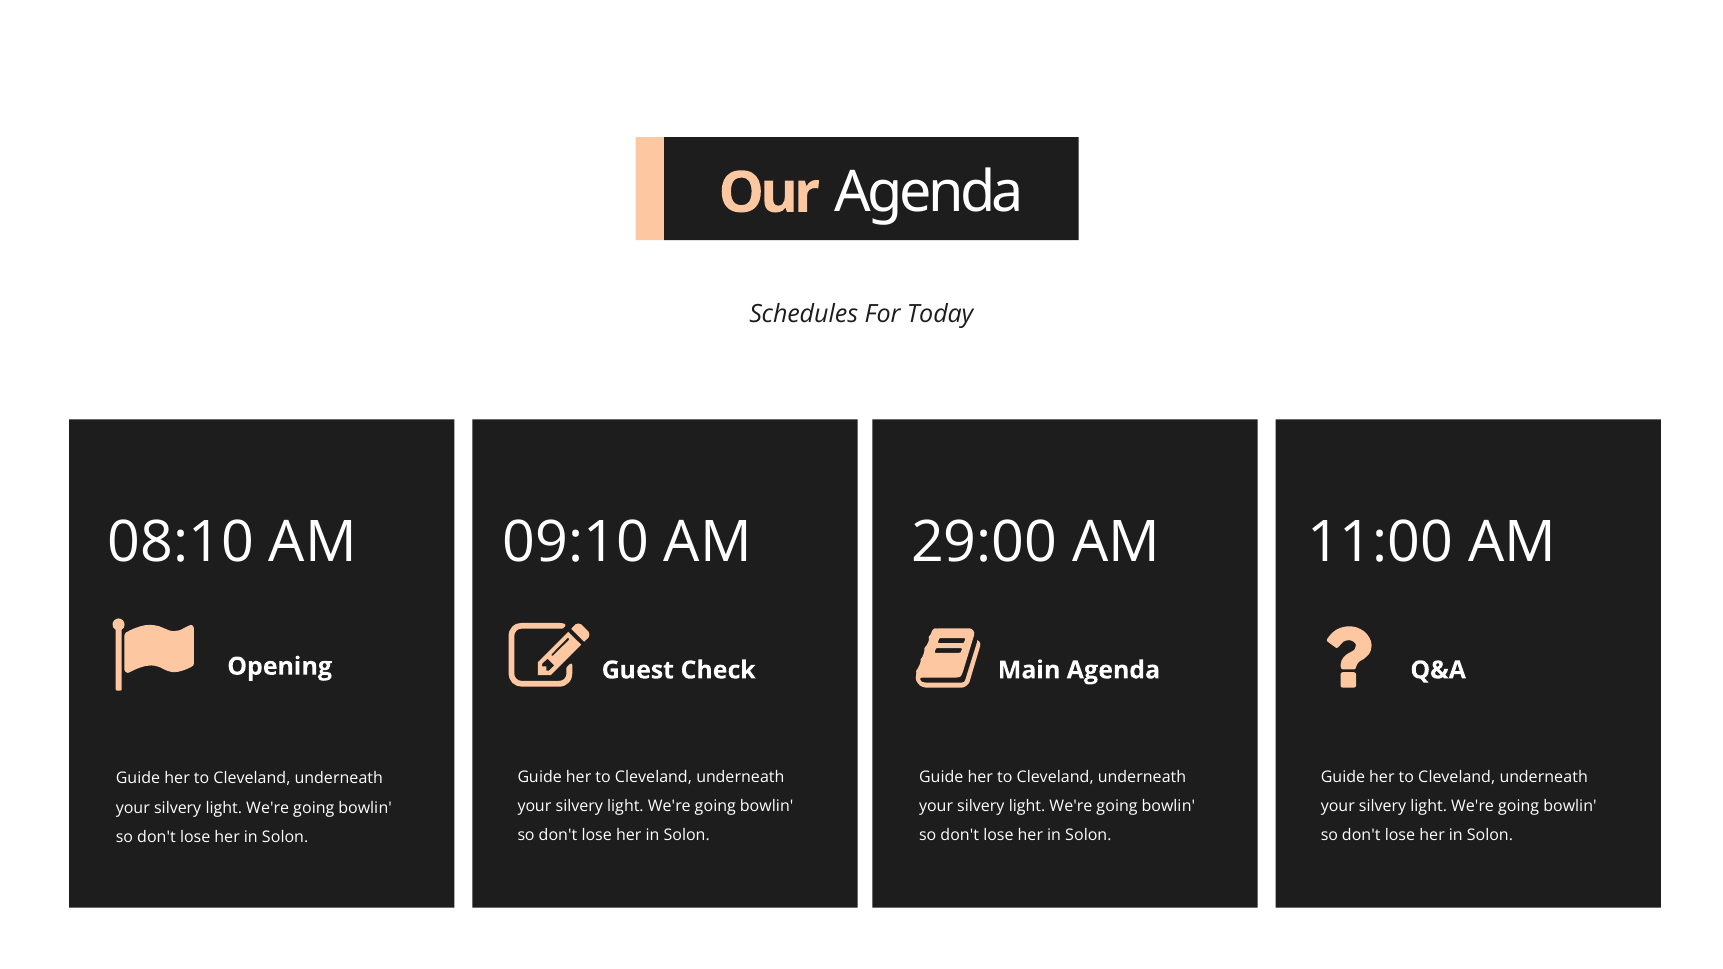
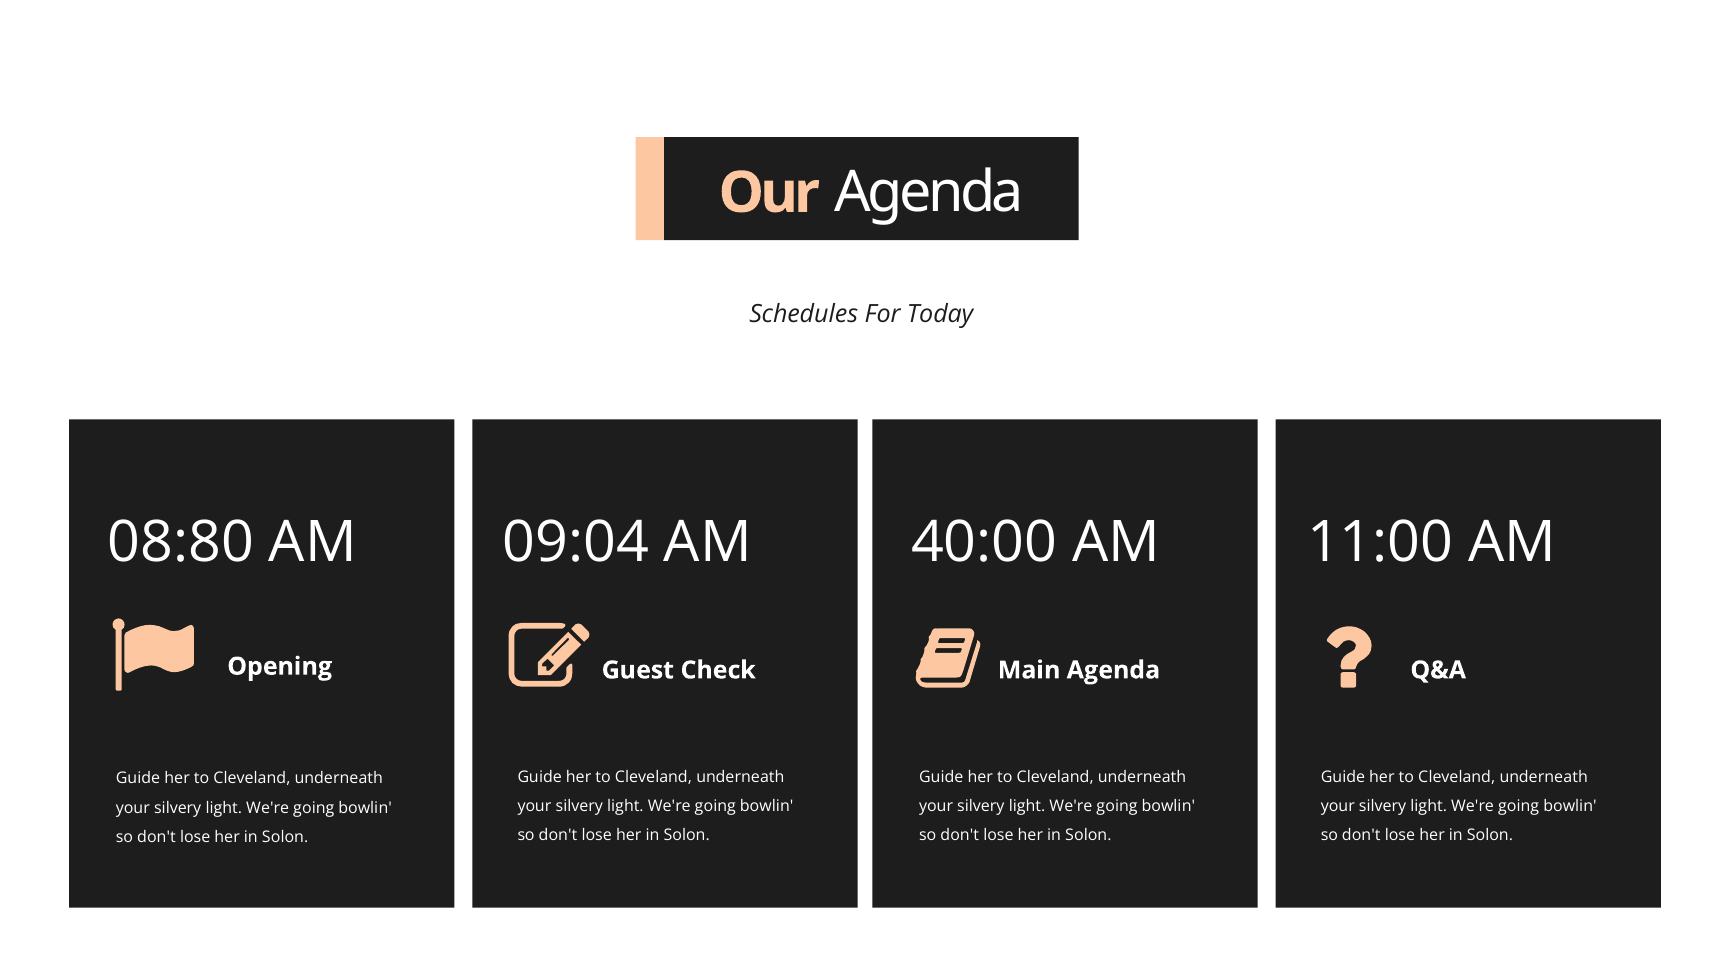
08:10: 08:10 -> 08:80
09:10: 09:10 -> 09:04
29:00: 29:00 -> 40:00
